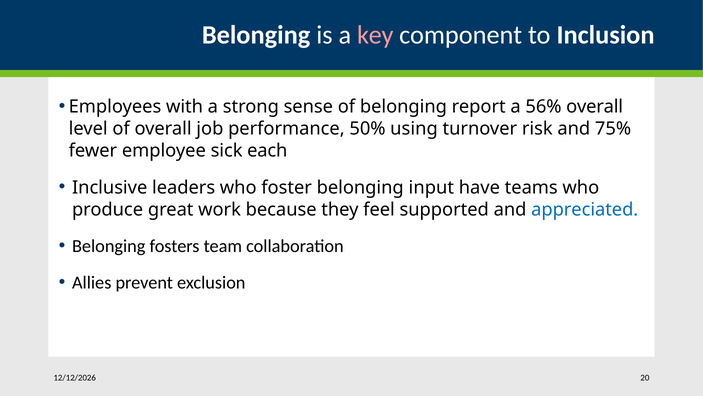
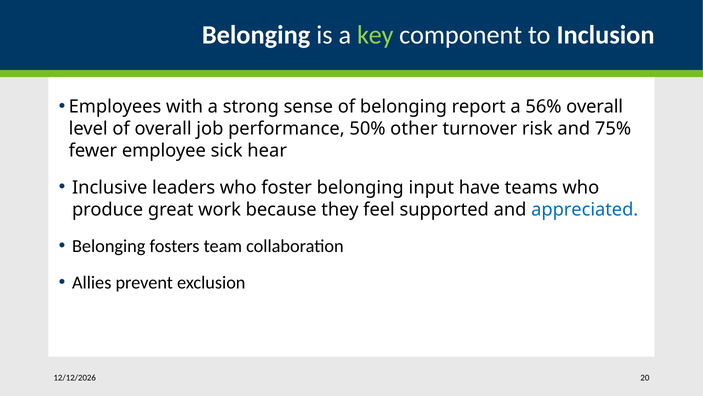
key colour: pink -> light green
using: using -> other
each: each -> hear
